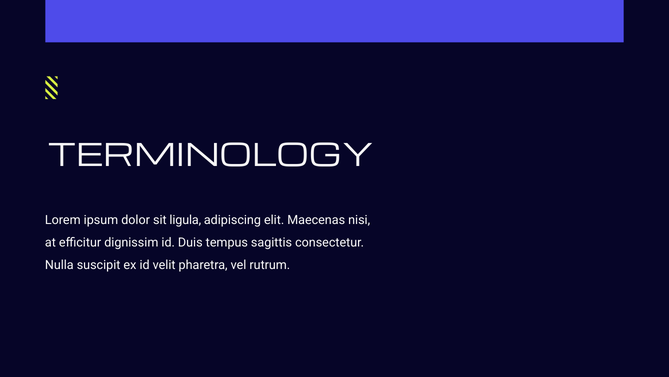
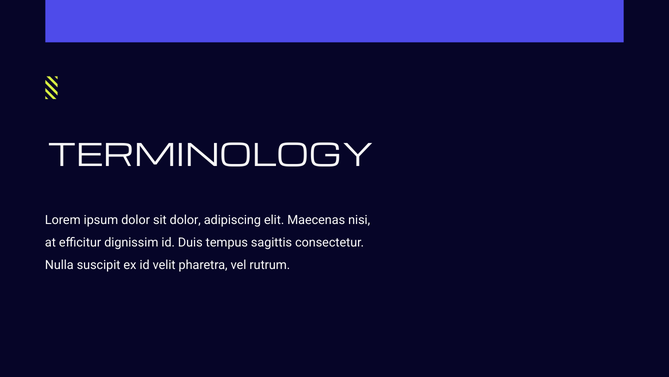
sit ligula: ligula -> dolor
